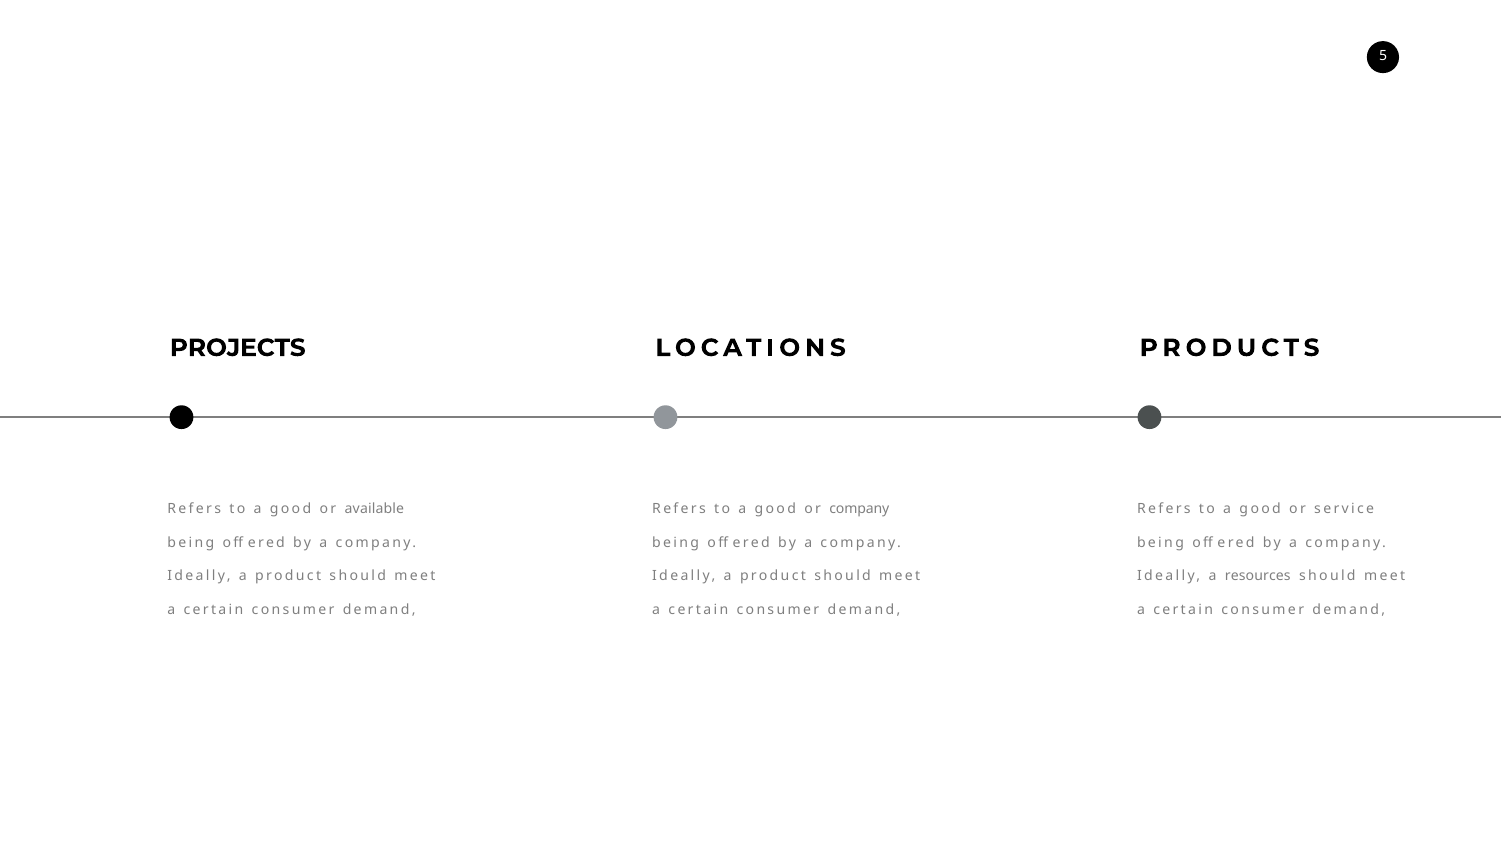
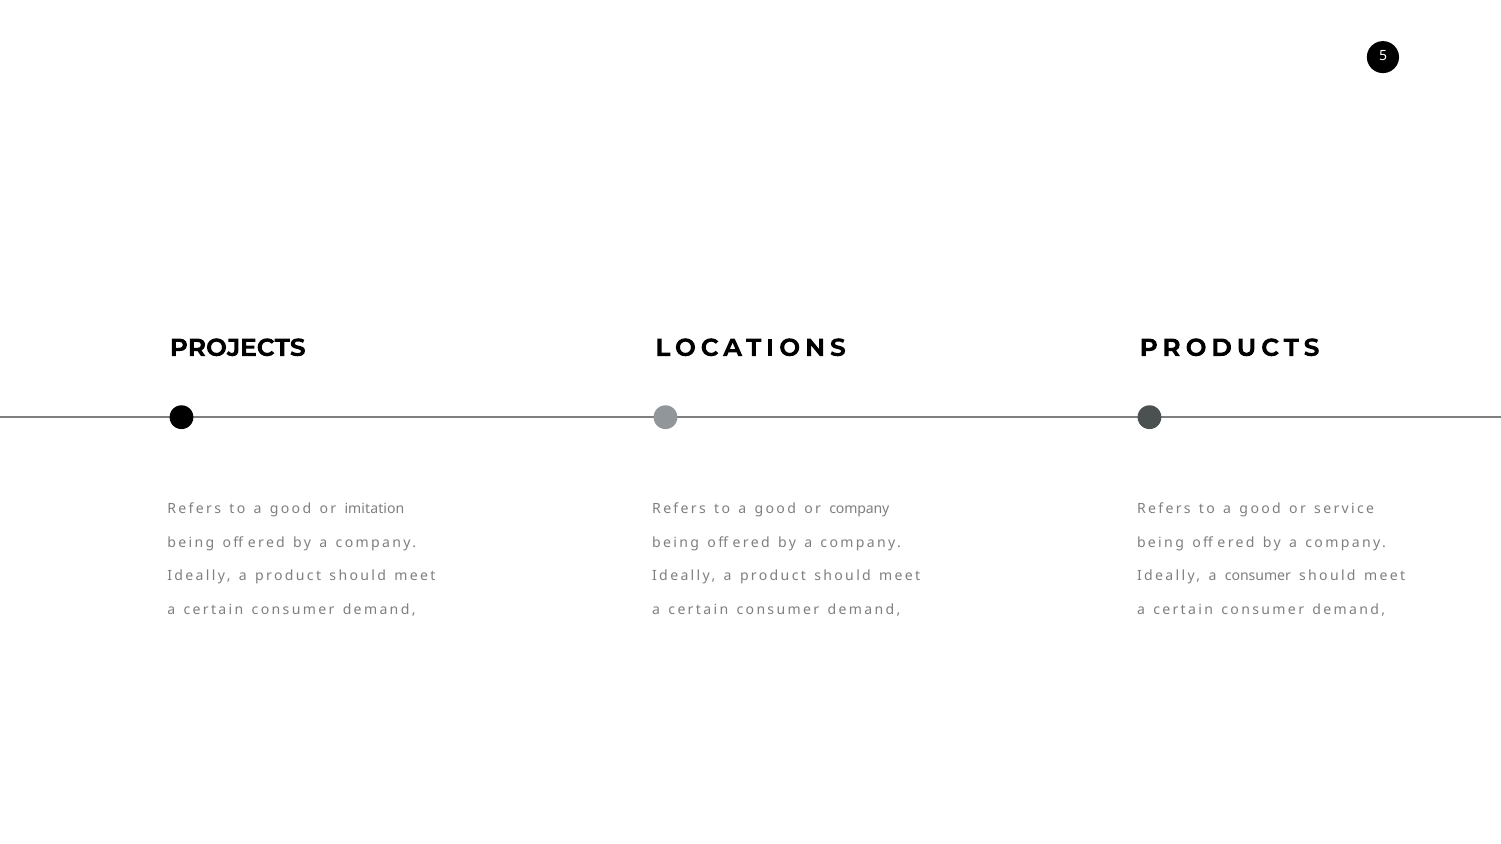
available: available -> imitation
a resources: resources -> consumer
